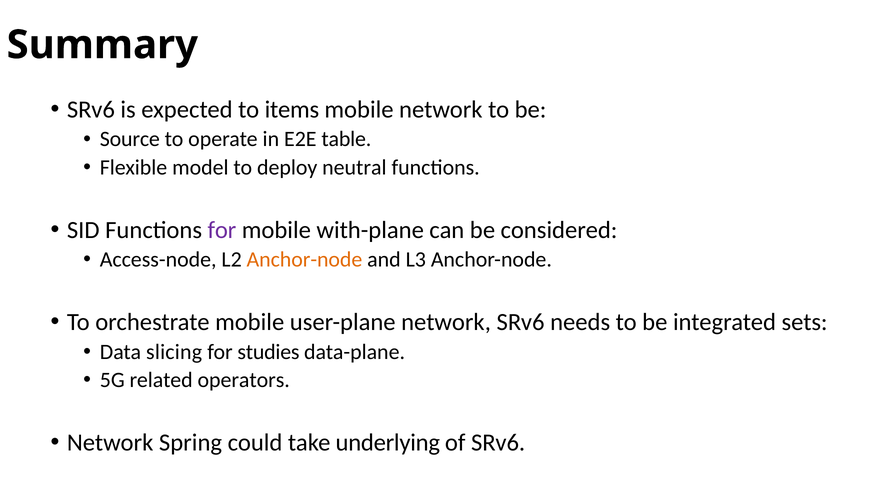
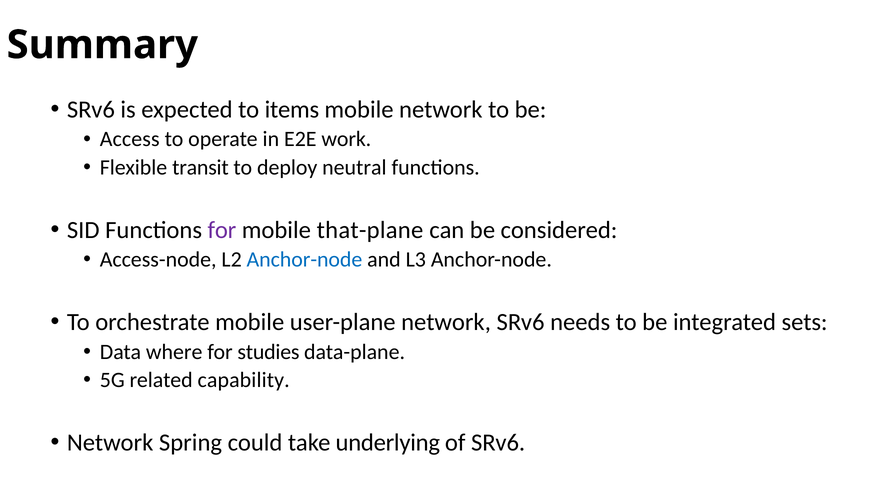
Source: Source -> Access
table: table -> work
model: model -> transit
with-plane: with-plane -> that-plane
Anchor-node at (304, 260) colour: orange -> blue
slicing: slicing -> where
operators: operators -> capability
